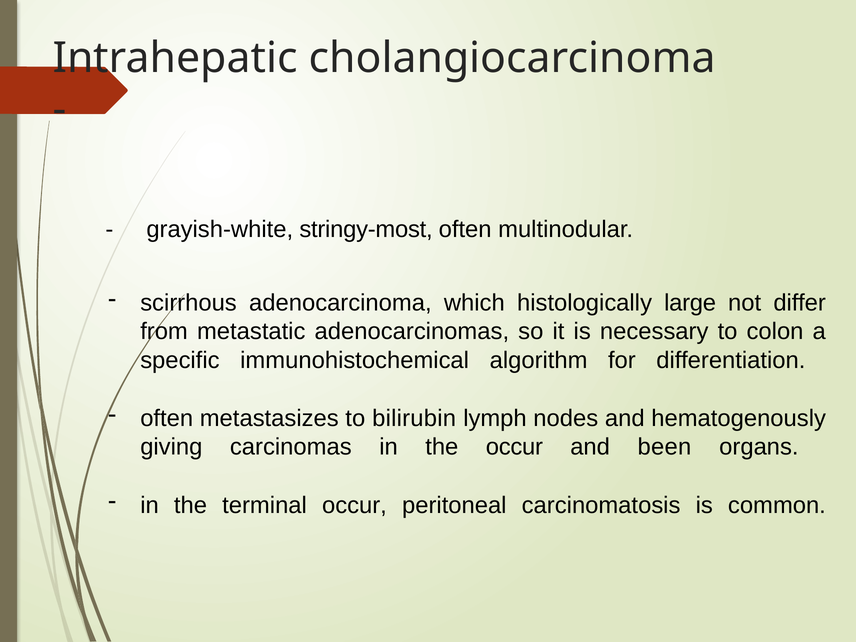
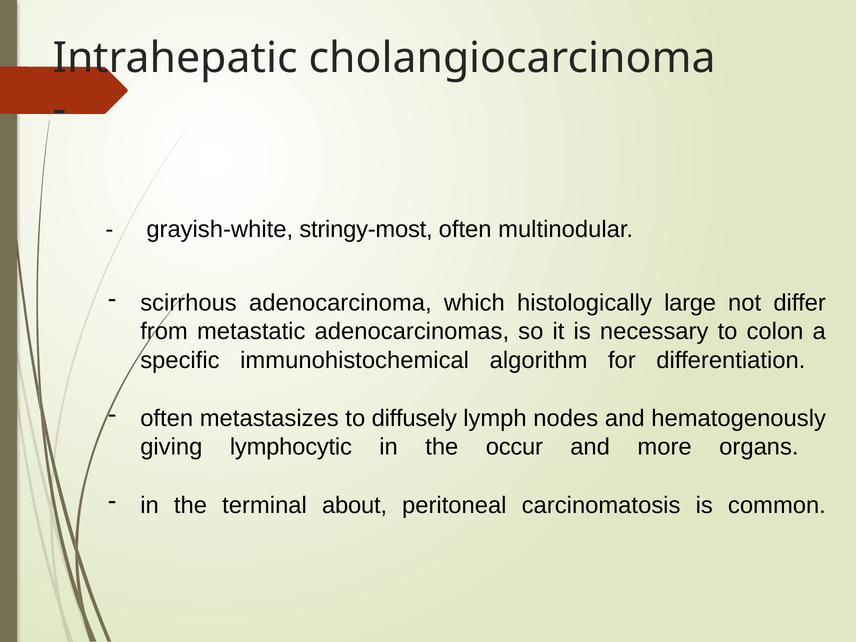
bilirubin: bilirubin -> diffusely
carcinomas: carcinomas -> lymphocytic
been: been -> more
terminal occur: occur -> about
